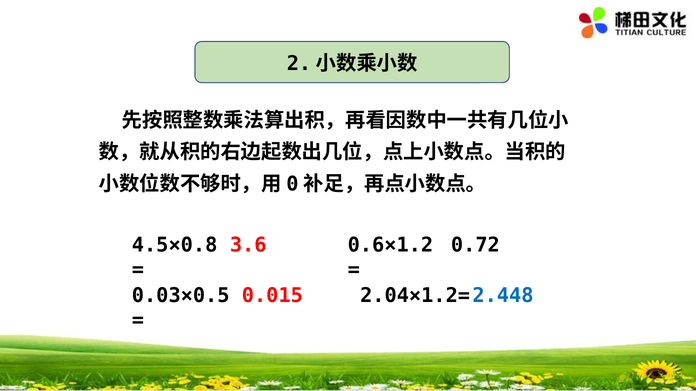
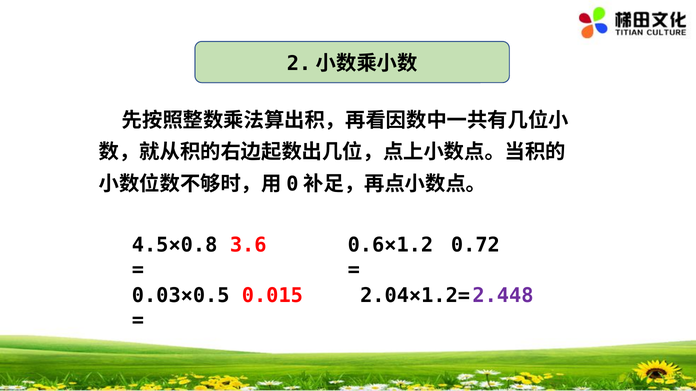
2.448 colour: blue -> purple
